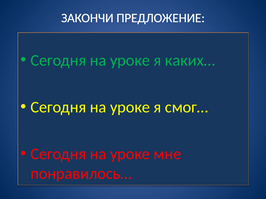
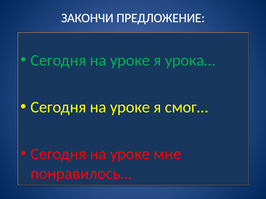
каких…: каких… -> урока…
